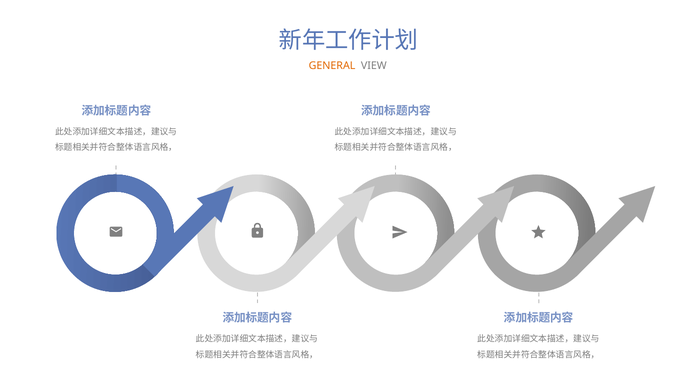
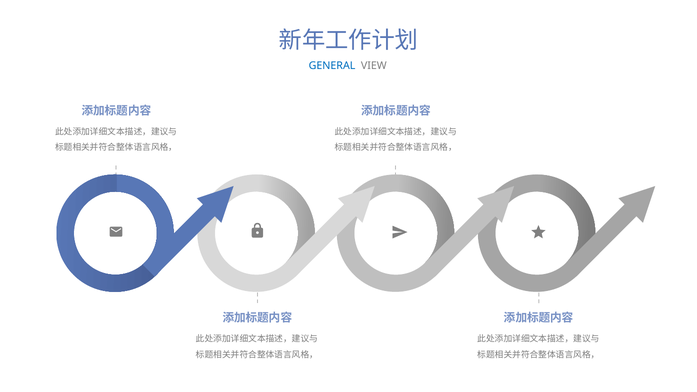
GENERAL colour: orange -> blue
